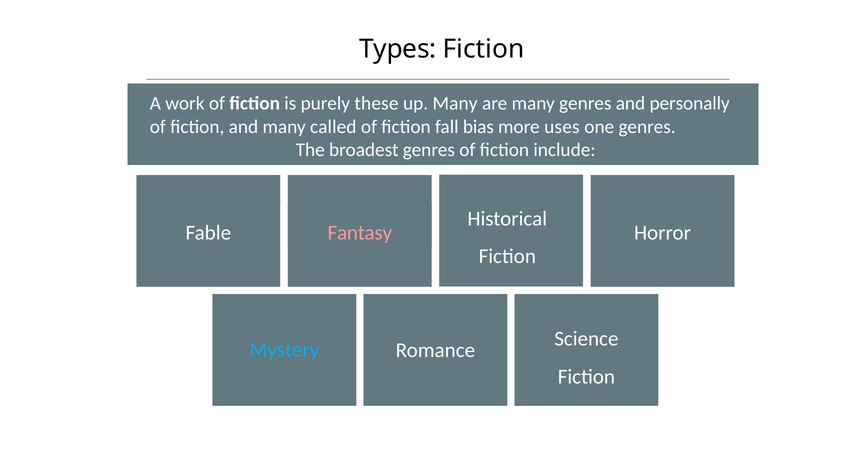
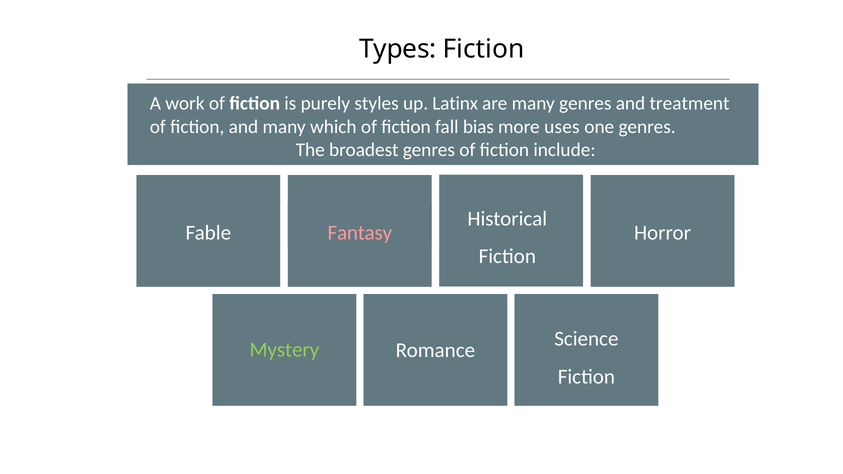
these: these -> styles
up Many: Many -> Latinx
personally: personally -> treatment
called: called -> which
Mystery colour: light blue -> light green
